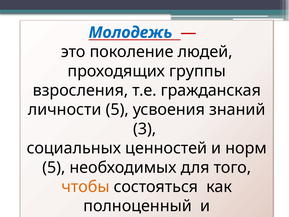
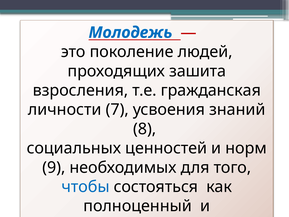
группы: группы -> зашита
личности 5: 5 -> 7
3: 3 -> 8
5 at (54, 167): 5 -> 9
чтобы colour: orange -> blue
